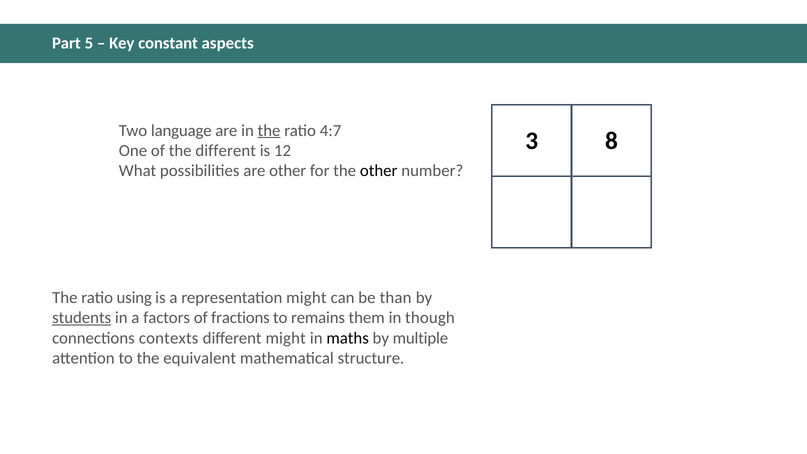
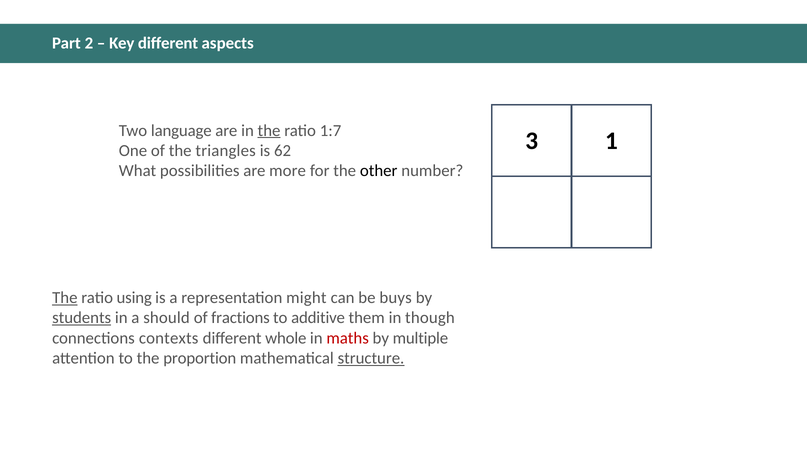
5: 5 -> 2
Key constant: constant -> different
4:7: 4:7 -> 1:7
8: 8 -> 1
the different: different -> triangles
12: 12 -> 62
are other: other -> more
The at (65, 298) underline: none -> present
than: than -> buys
factors: factors -> should
remains: remains -> additive
different might: might -> whole
maths colour: black -> red
equivalent: equivalent -> proportion
structure underline: none -> present
